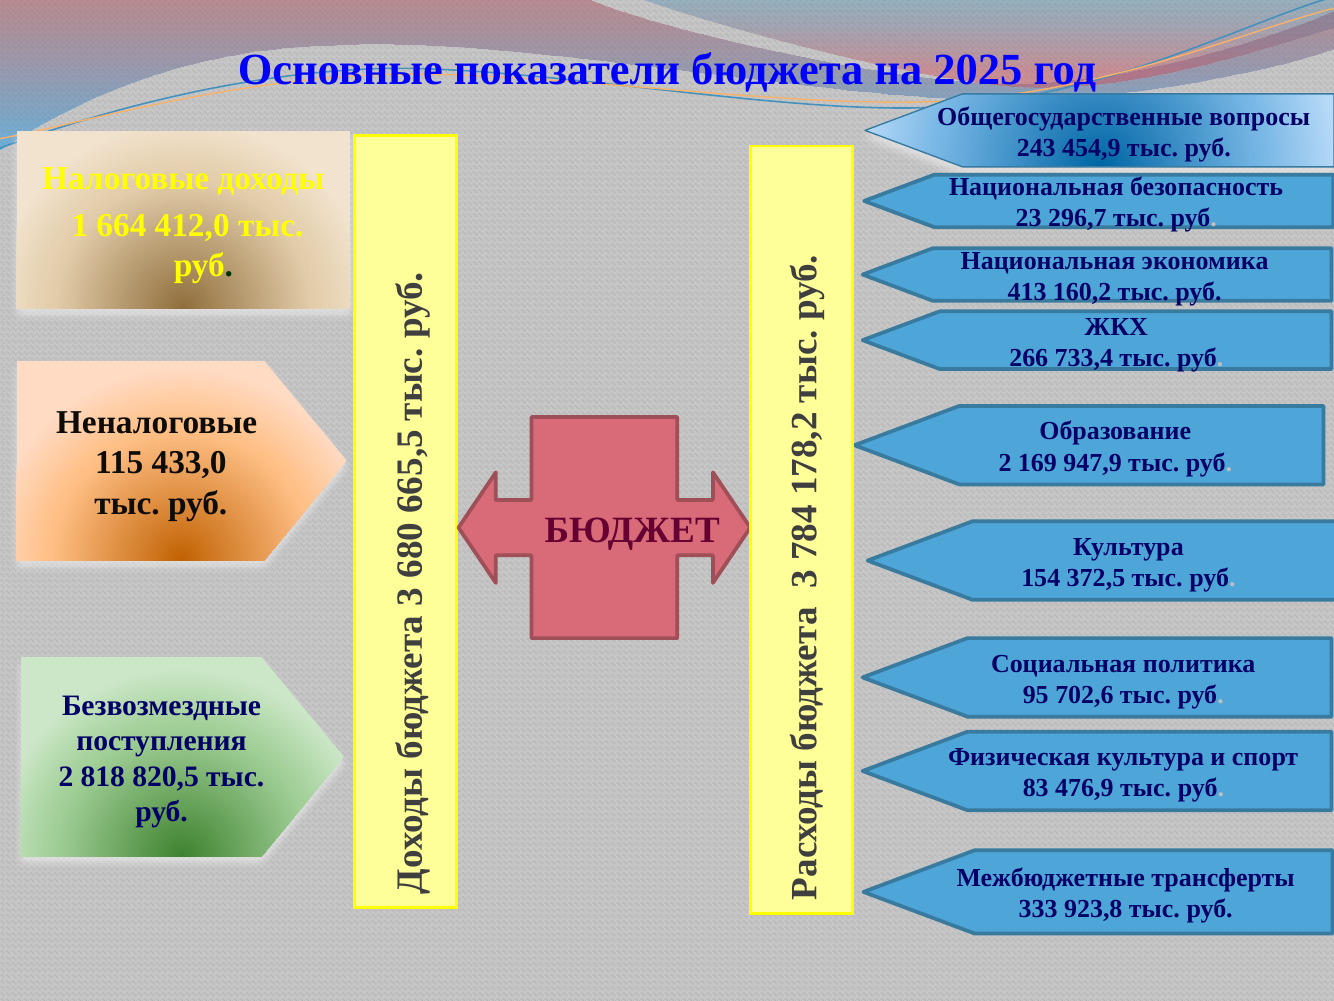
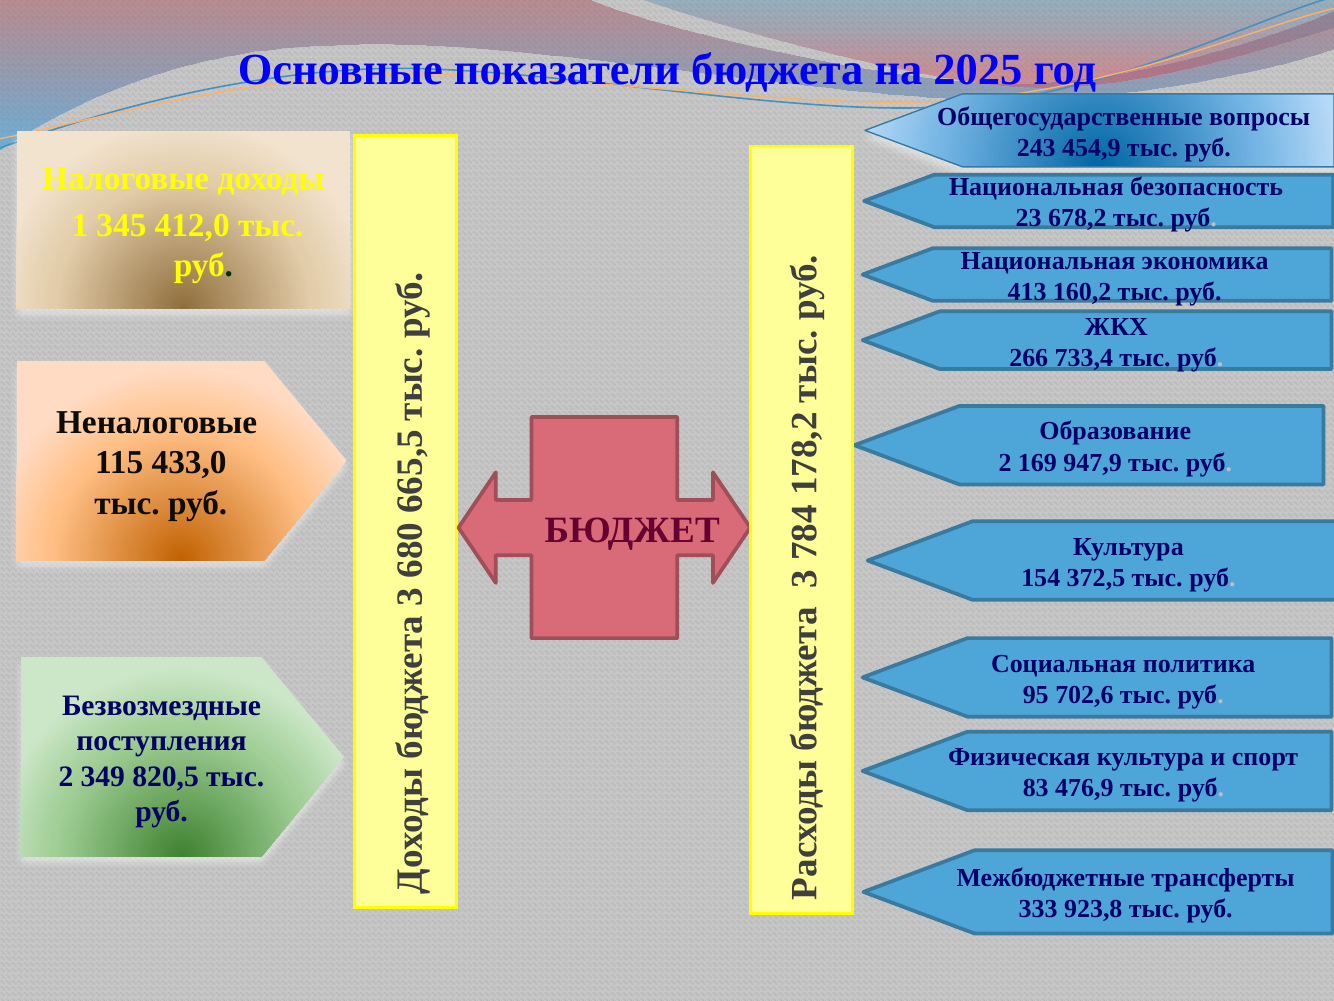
296,7: 296,7 -> 678,2
664: 664 -> 345
818: 818 -> 349
